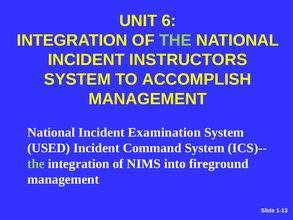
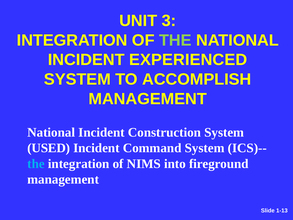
6: 6 -> 3
INSTRUCTORS: INSTRUCTORS -> EXPERIENCED
Examination: Examination -> Construction
the at (36, 164) colour: light green -> light blue
